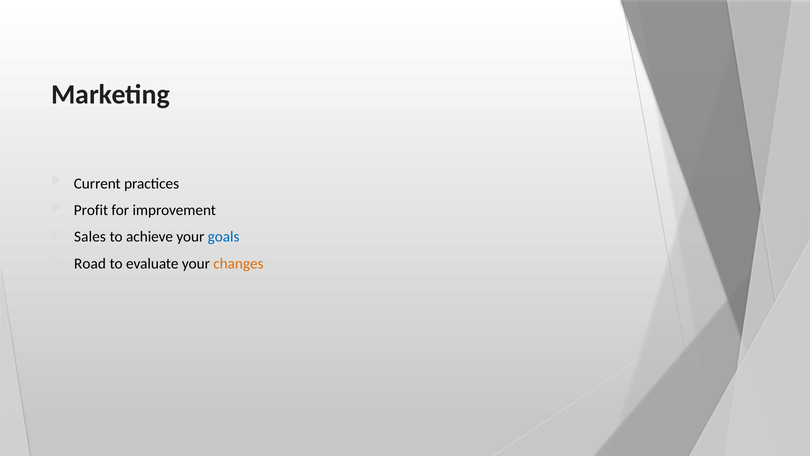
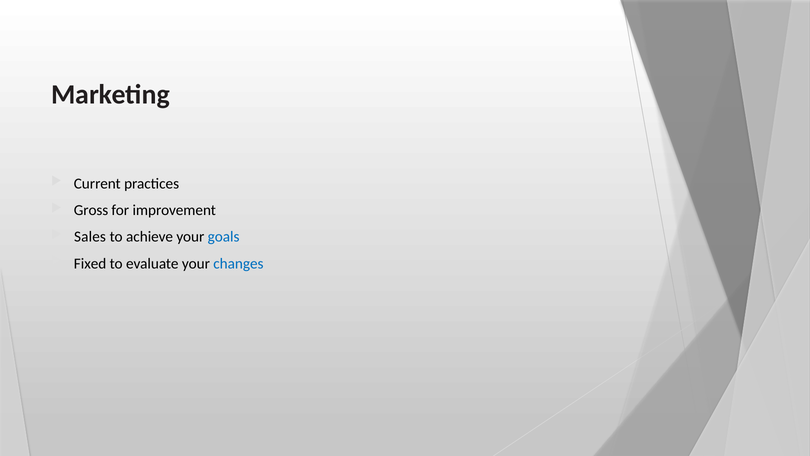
Profit: Profit -> Gross
Road: Road -> Fixed
changes colour: orange -> blue
